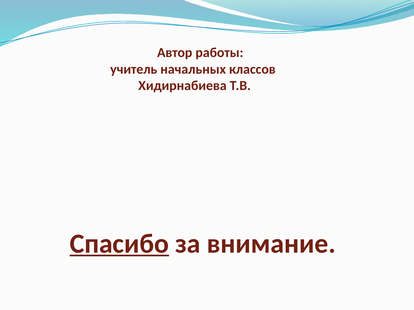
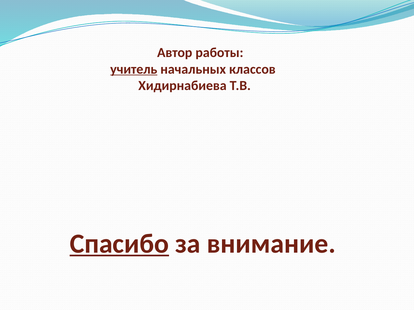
учитель underline: none -> present
